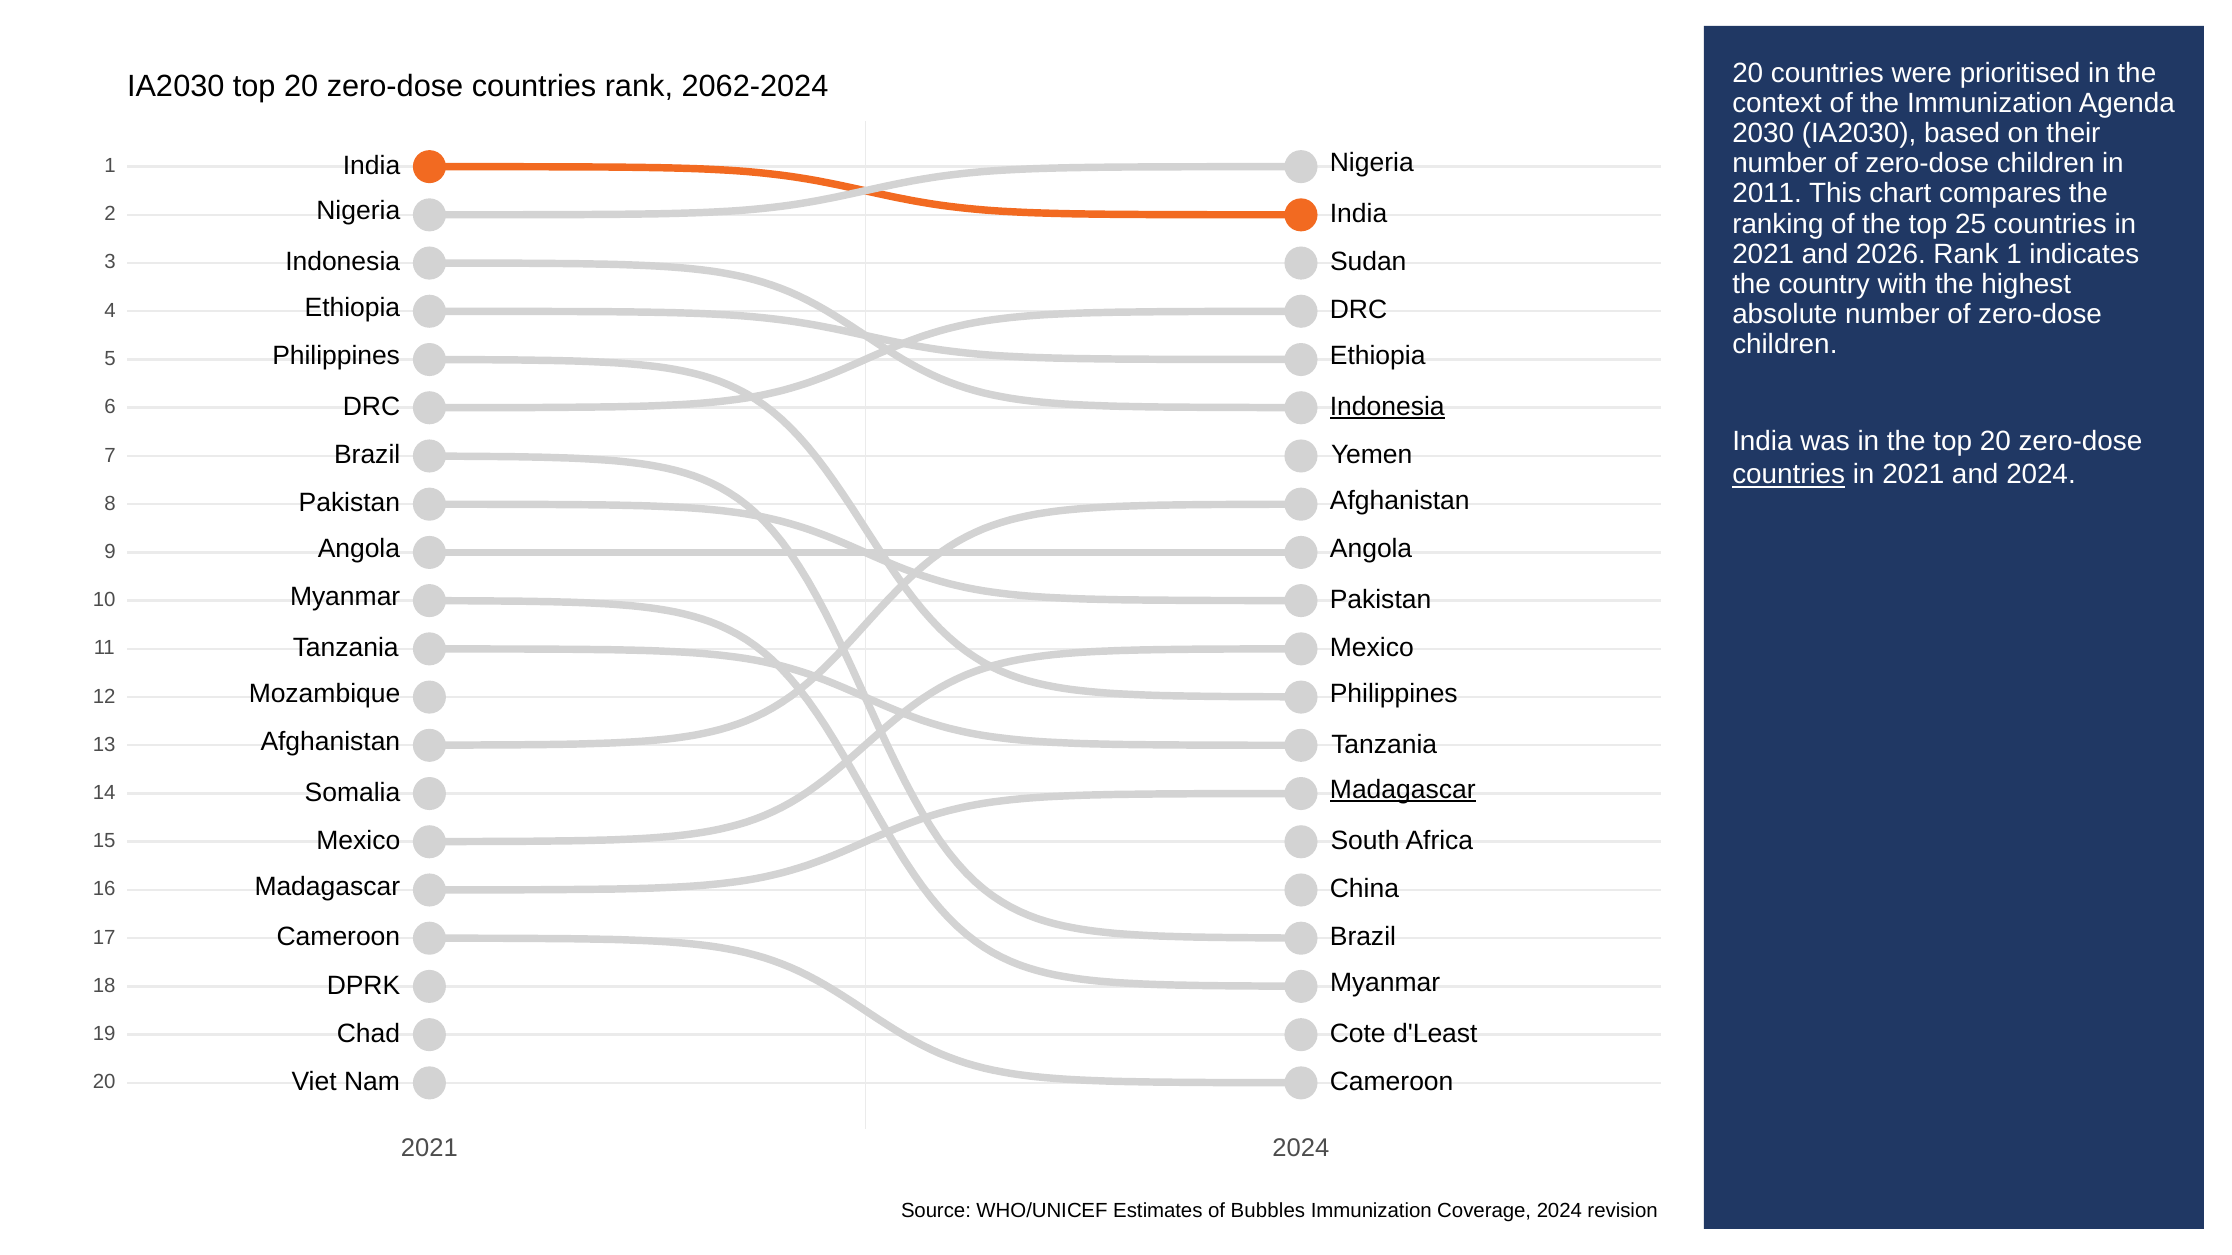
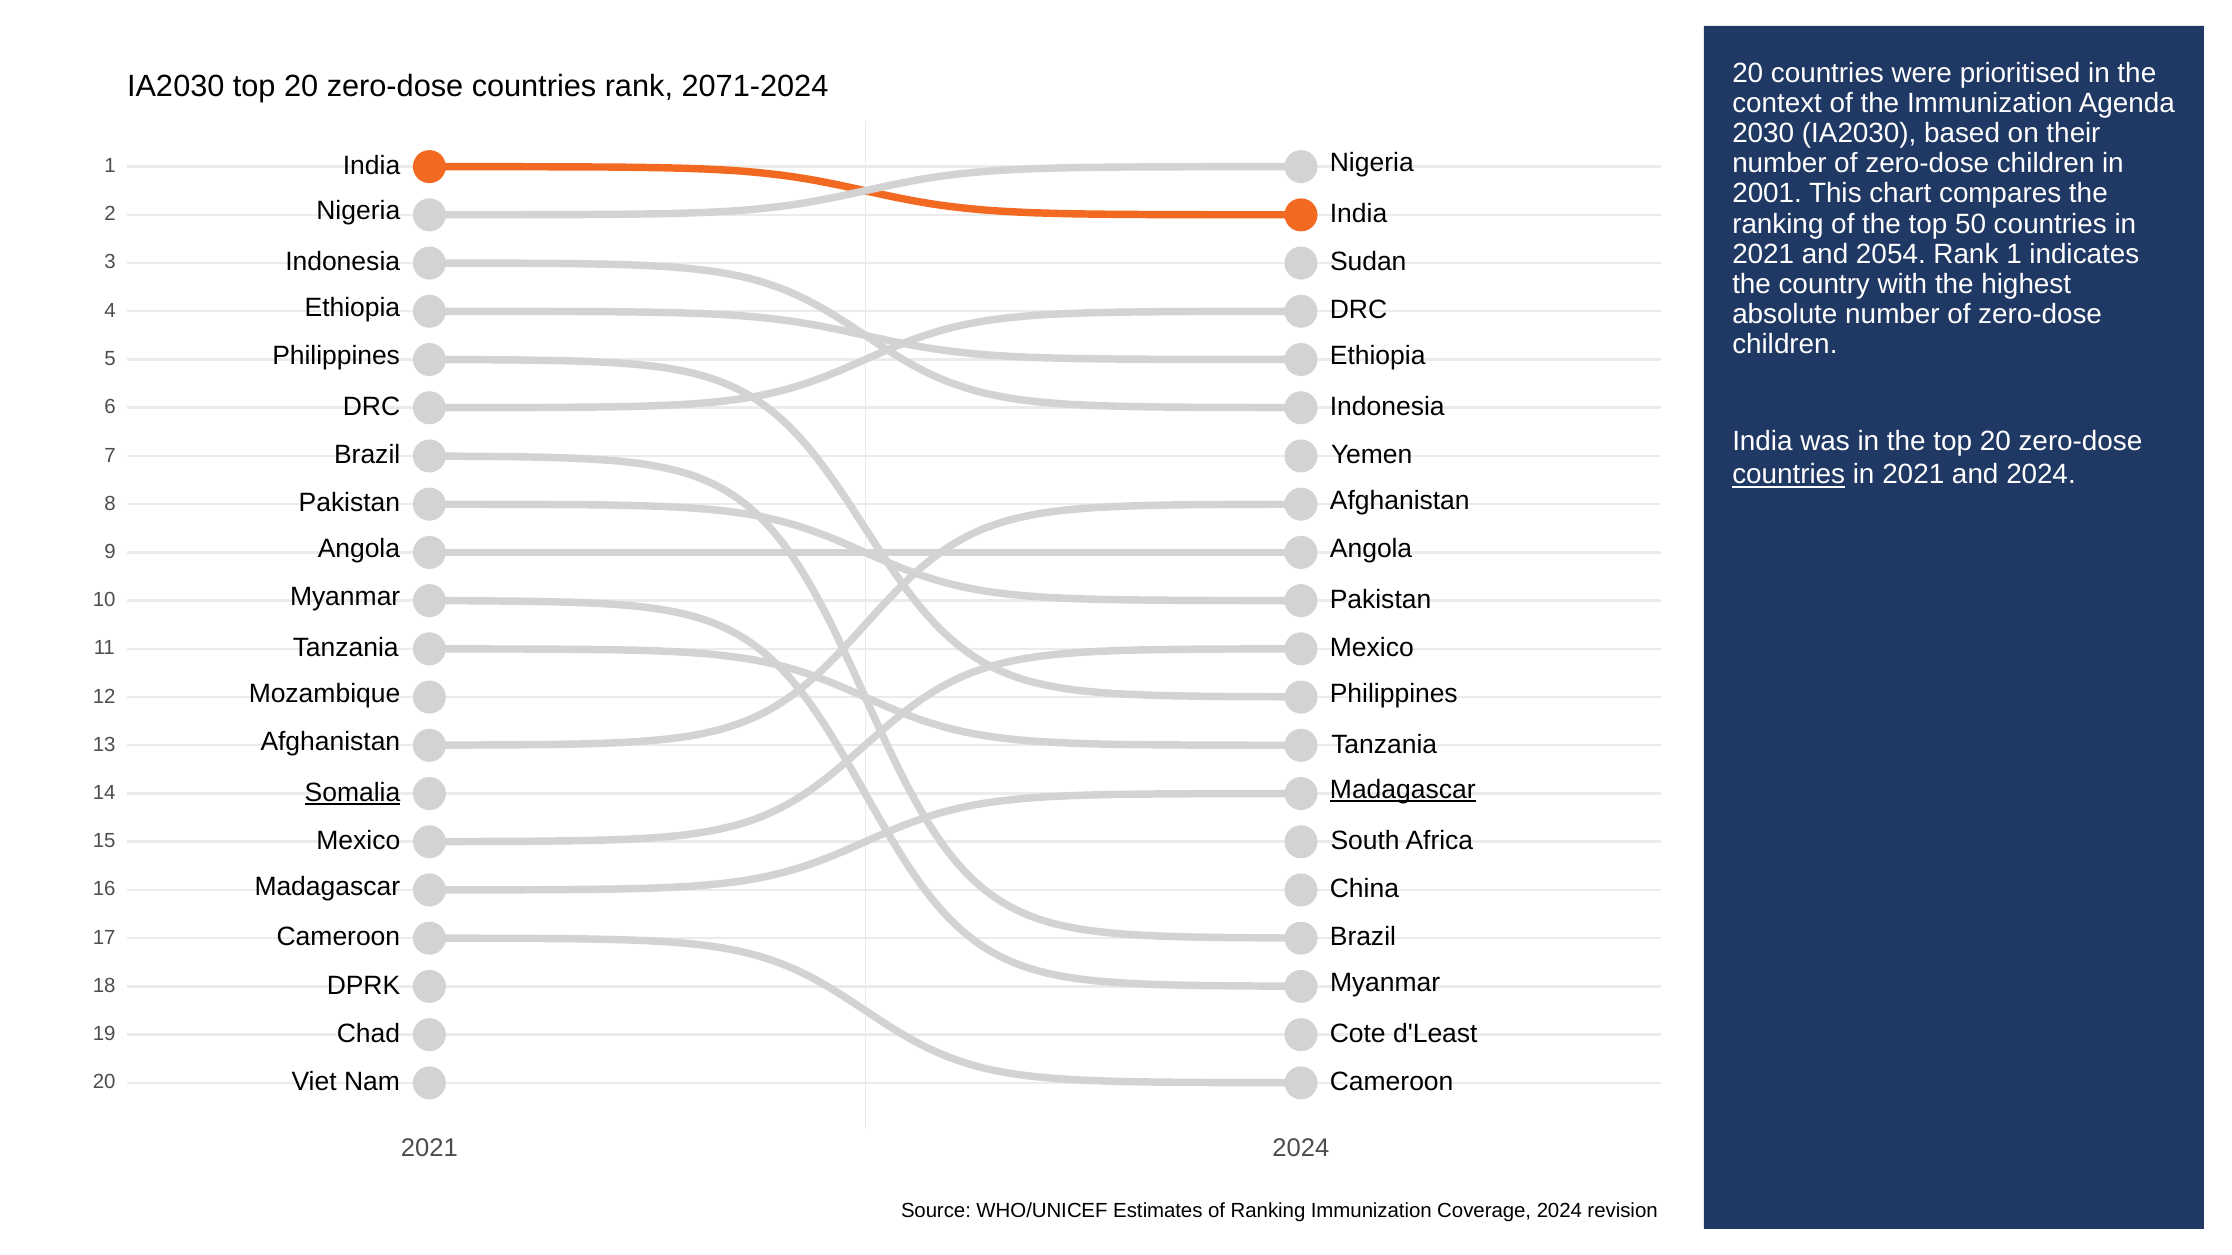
2062-2024: 2062-2024 -> 2071-2024
2011: 2011 -> 2001
25: 25 -> 50
2026: 2026 -> 2054
Indonesia at (1387, 407) underline: present -> none
Somalia underline: none -> present
of Bubbles: Bubbles -> Ranking
